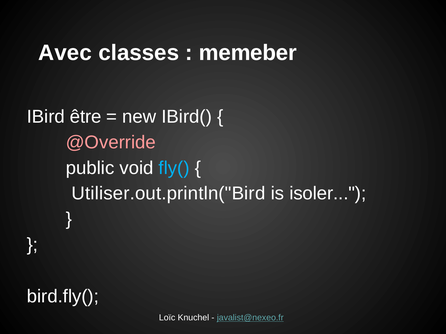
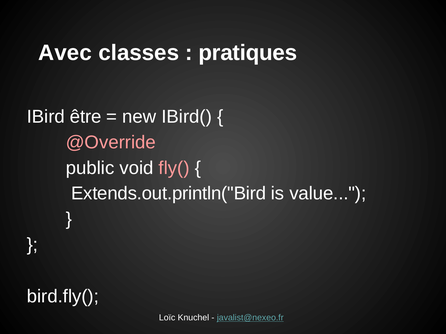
memeber: memeber -> pratiques
fly( colour: light blue -> pink
Utiliser.out.println("Bird: Utiliser.out.println("Bird -> Extends.out.println("Bird
isoler: isoler -> value
